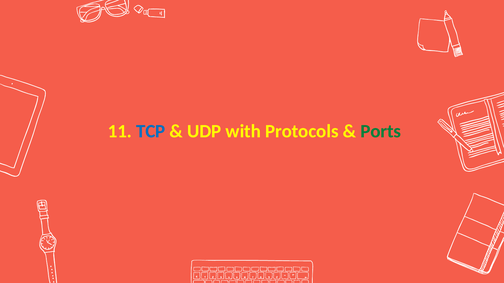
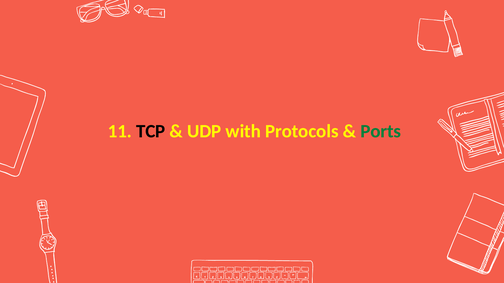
TCP colour: blue -> black
